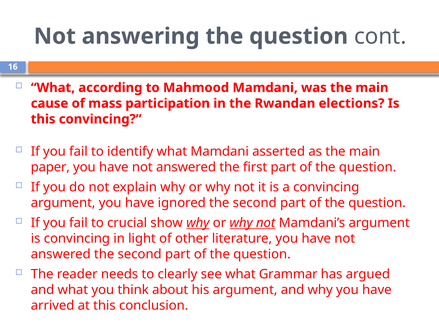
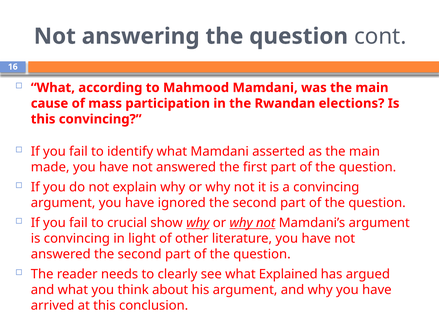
paper: paper -> made
Grammar: Grammar -> Explained
